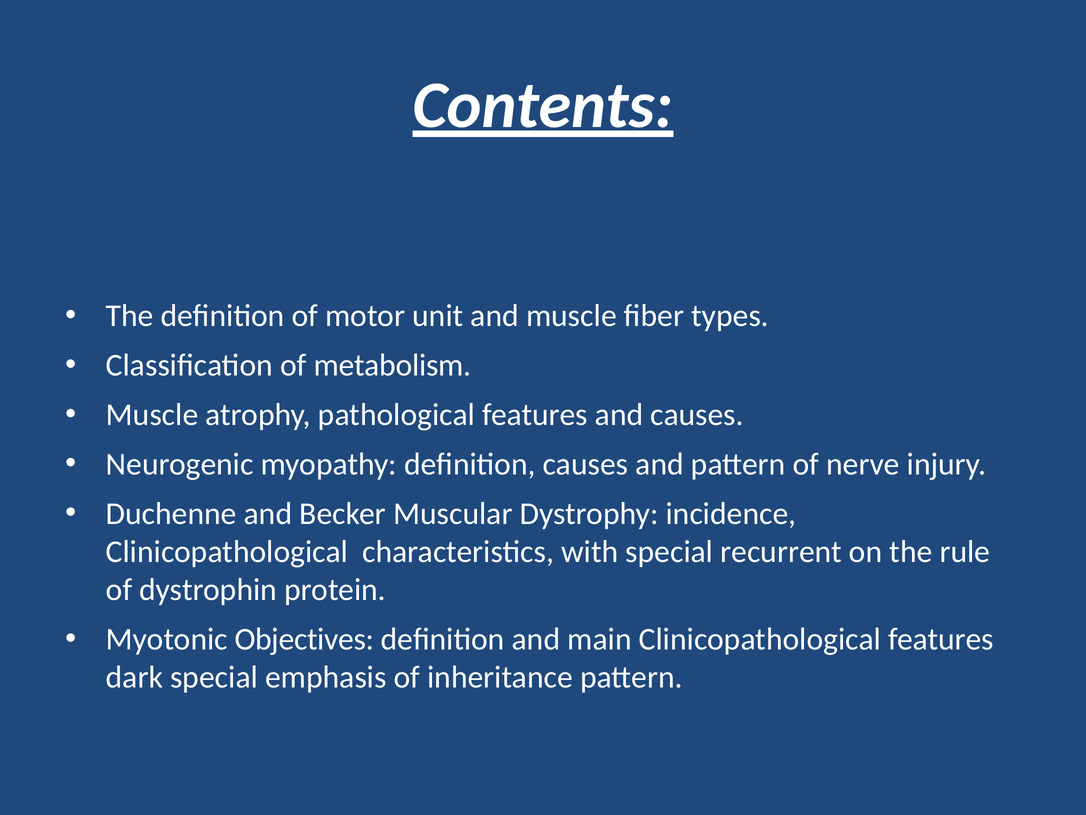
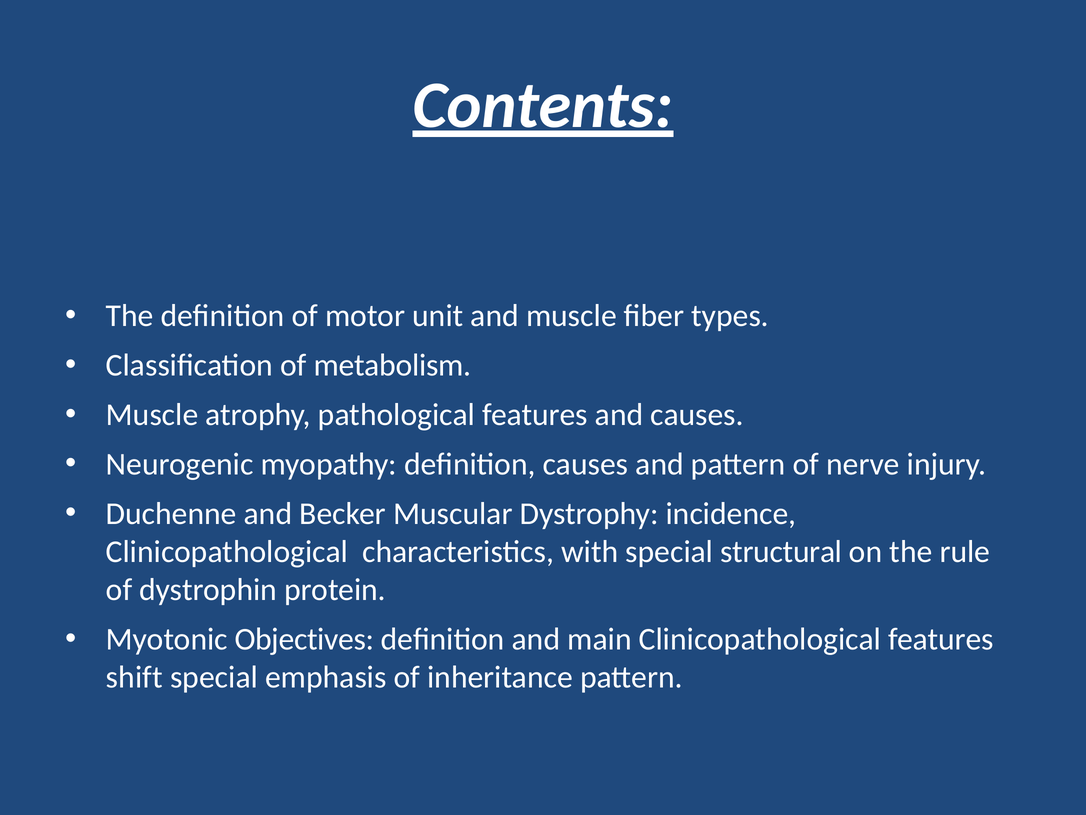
recurrent: recurrent -> structural
dark: dark -> shift
